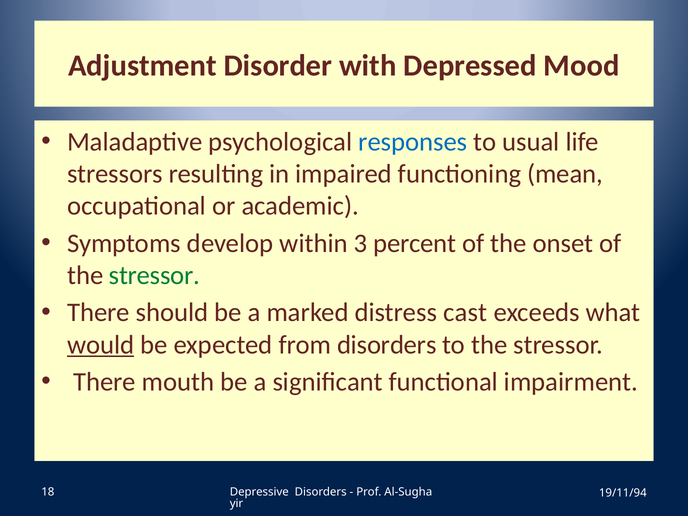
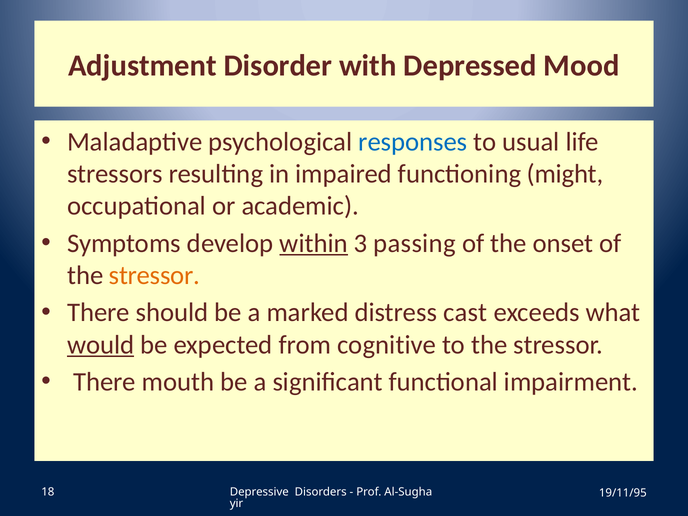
mean: mean -> might
within underline: none -> present
percent: percent -> passing
stressor at (154, 275) colour: green -> orange
from disorders: disorders -> cognitive
19/11/94: 19/11/94 -> 19/11/95
